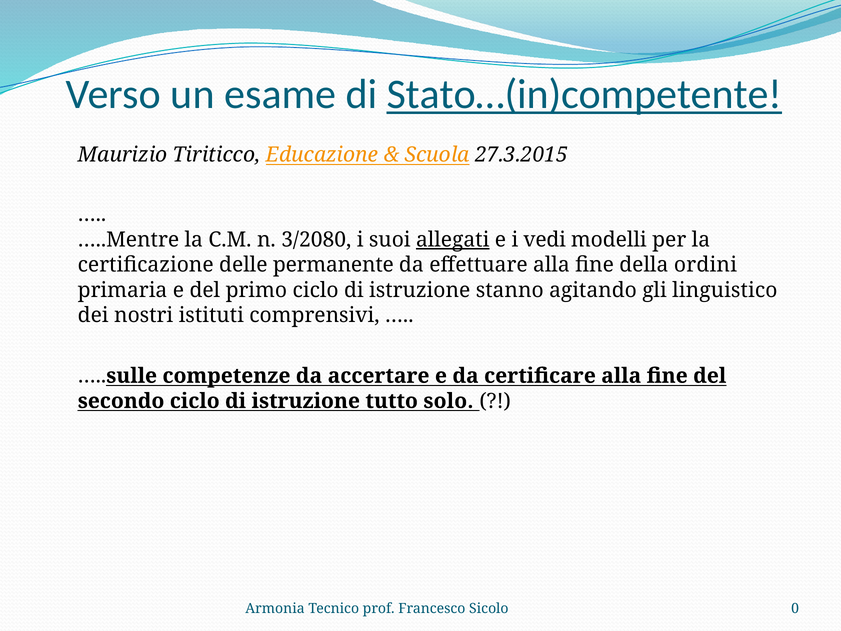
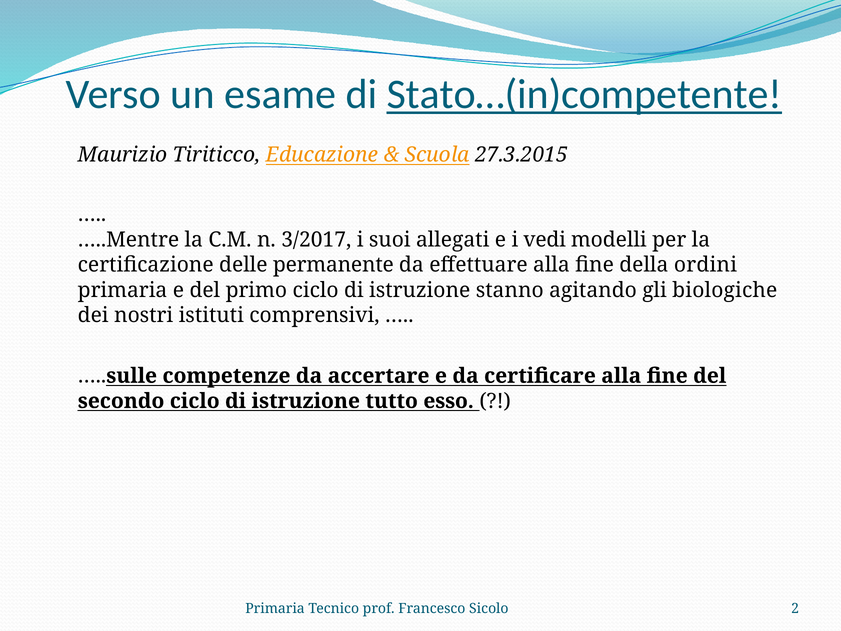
3/2080: 3/2080 -> 3/2017
allegati underline: present -> none
linguistico: linguistico -> biologiche
solo: solo -> esso
Armonia at (275, 608): Armonia -> Primaria
0: 0 -> 2
